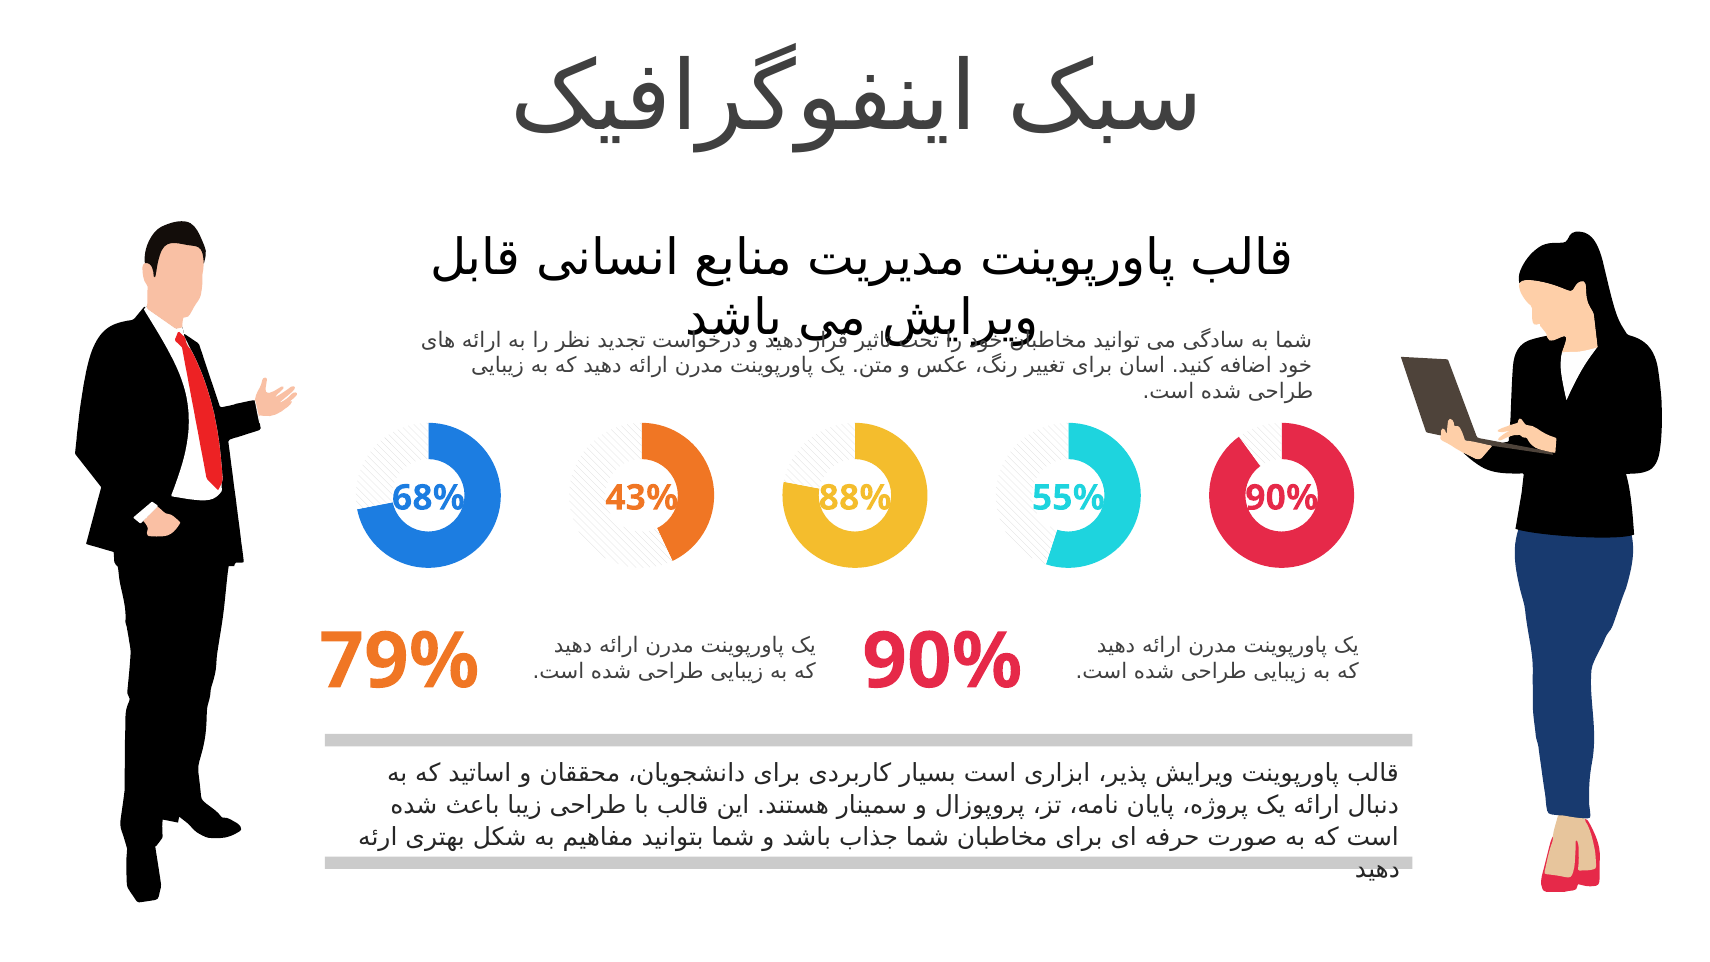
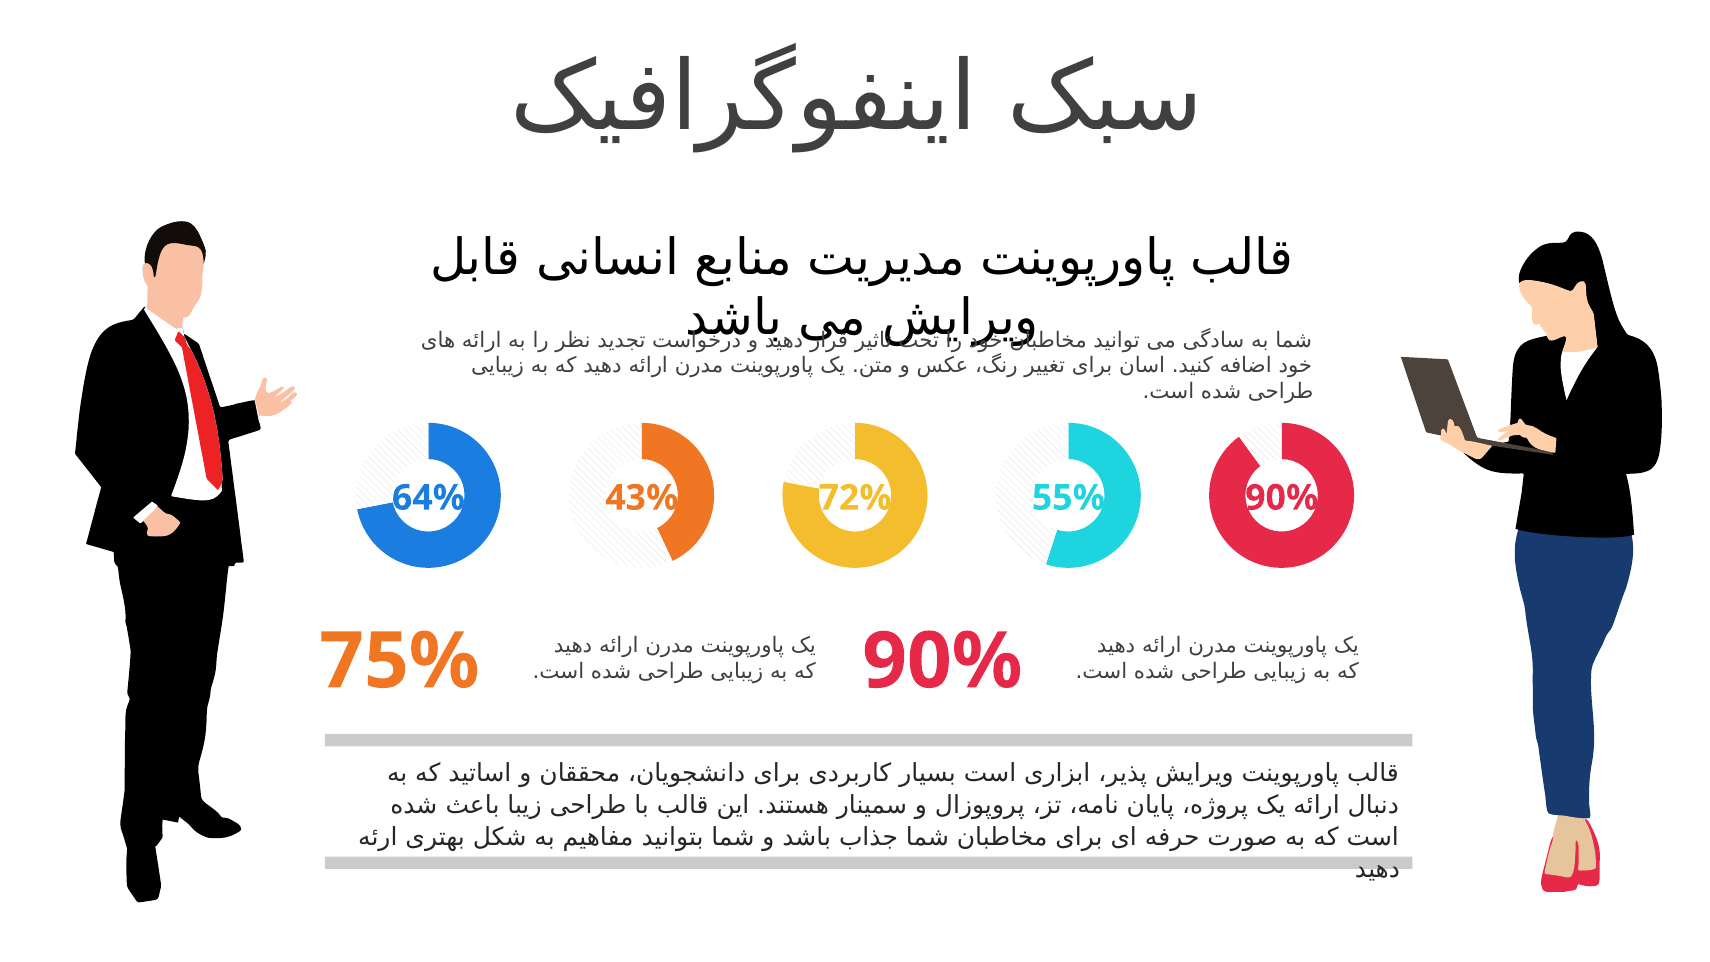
68%: 68% -> 64%
88%: 88% -> 72%
79%: 79% -> 75%
